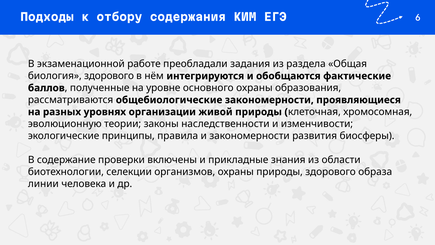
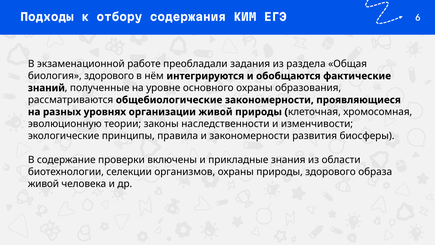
баллов: баллов -> знаний
линии at (43, 184): линии -> живой
